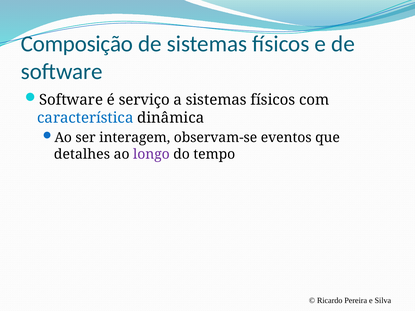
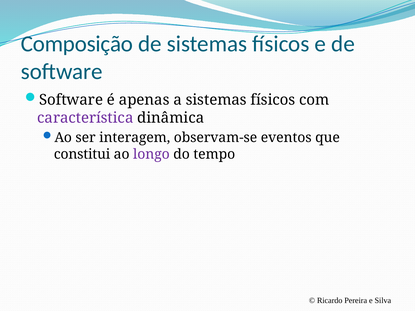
serviço: serviço -> apenas
característica colour: blue -> purple
detalhes: detalhes -> constitui
